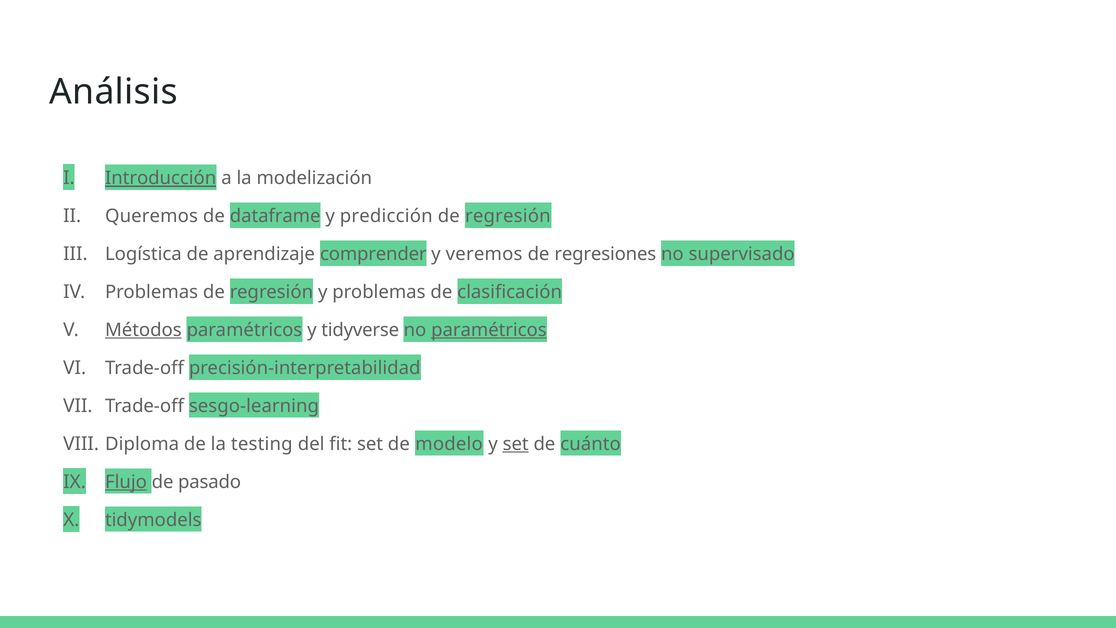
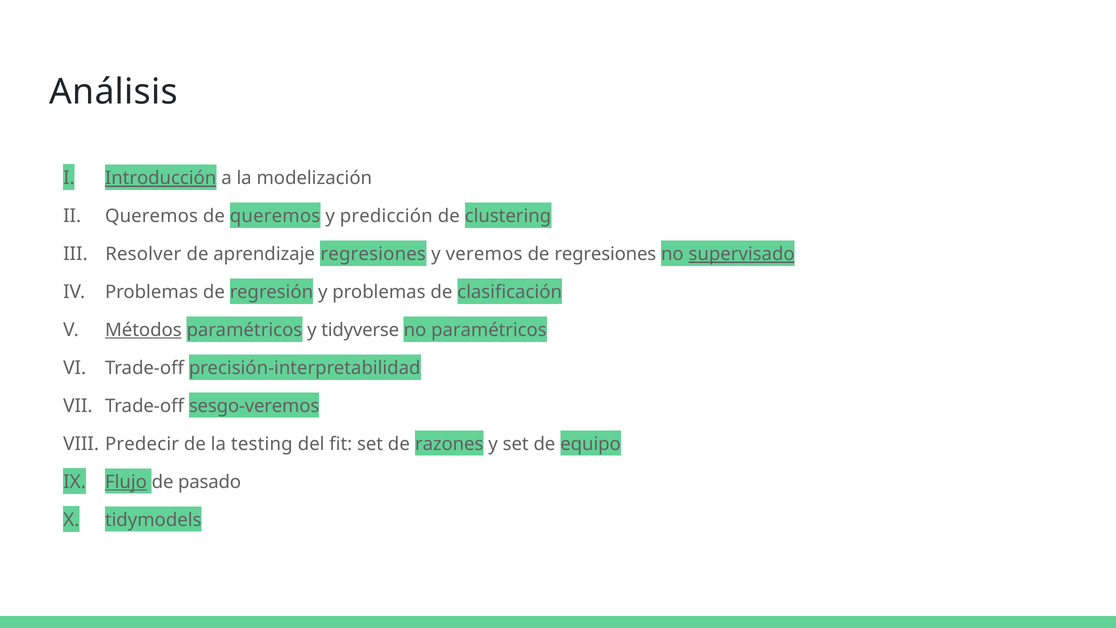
de dataframe: dataframe -> queremos
regresión at (508, 216): regresión -> clustering
Logística: Logística -> Resolver
aprendizaje comprender: comprender -> regresiones
supervisado underline: none -> present
paramétricos at (489, 330) underline: present -> none
sesgo-learning: sesgo-learning -> sesgo-veremos
Diploma: Diploma -> Predecir
modelo: modelo -> razones
set at (516, 444) underline: present -> none
cuánto: cuánto -> equipo
